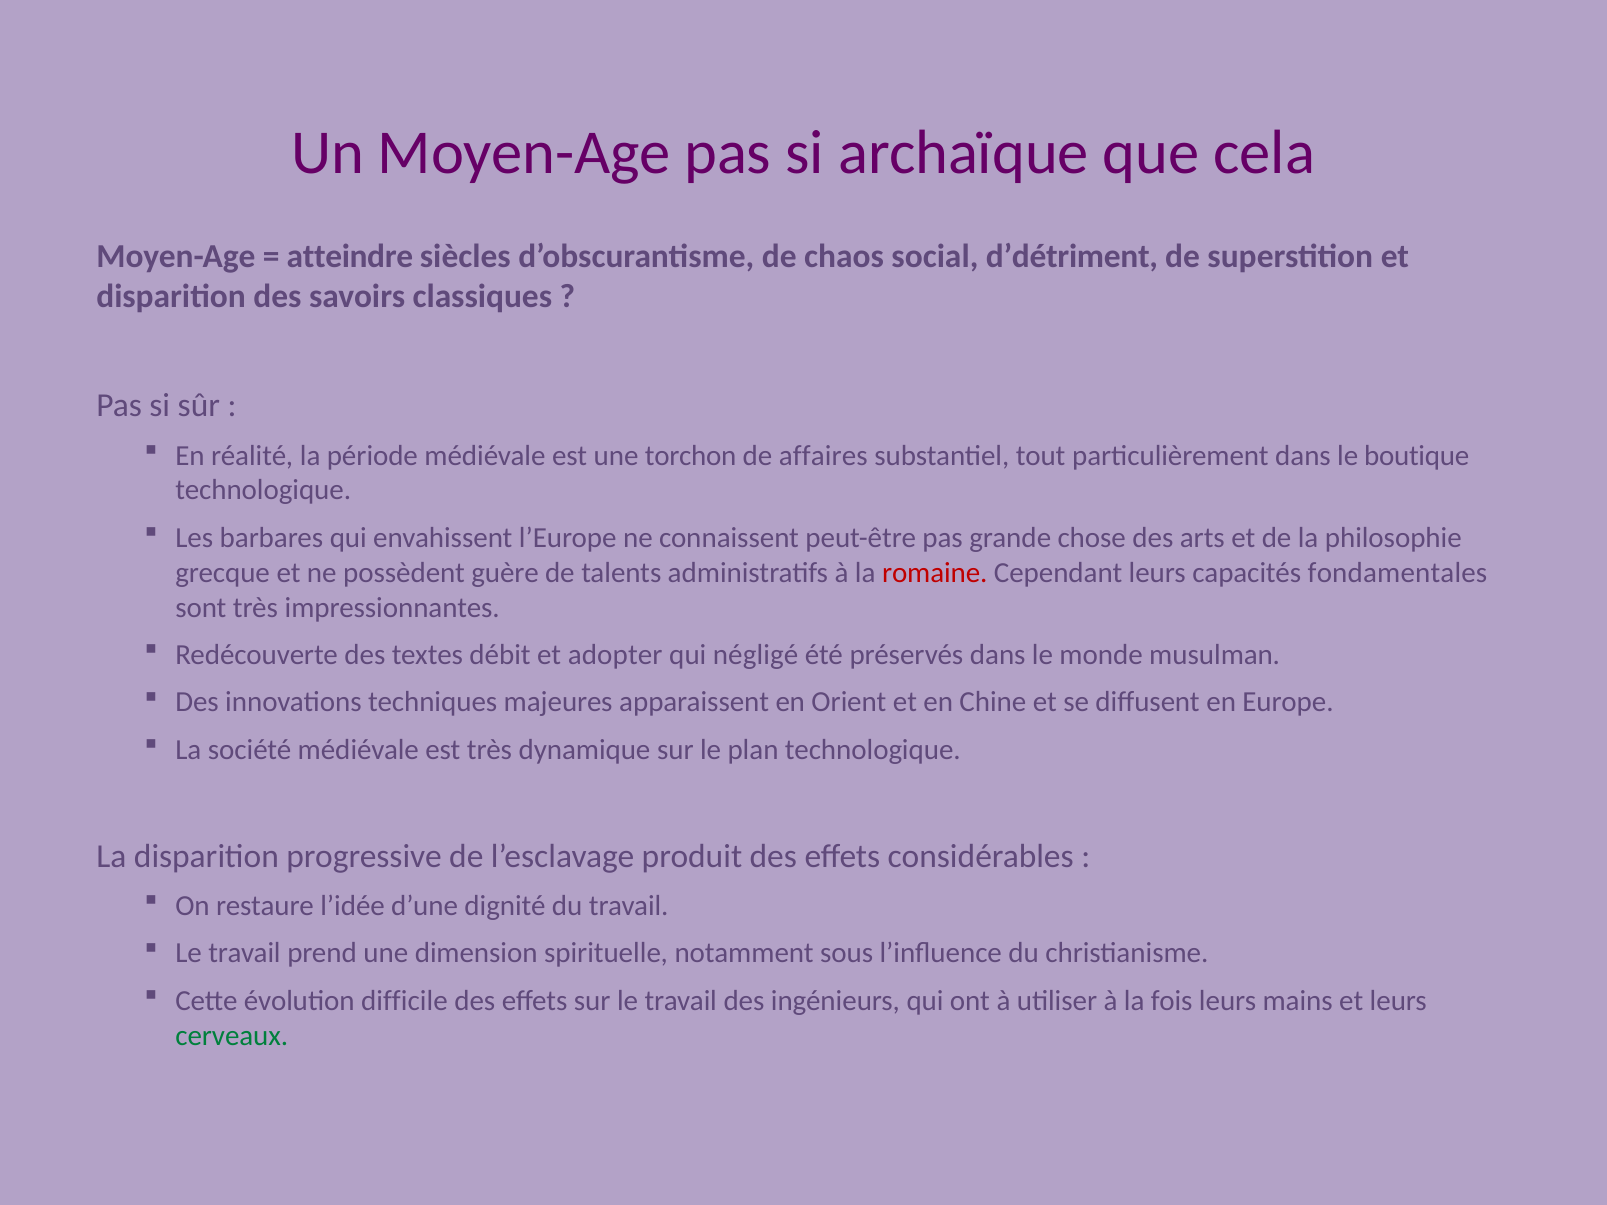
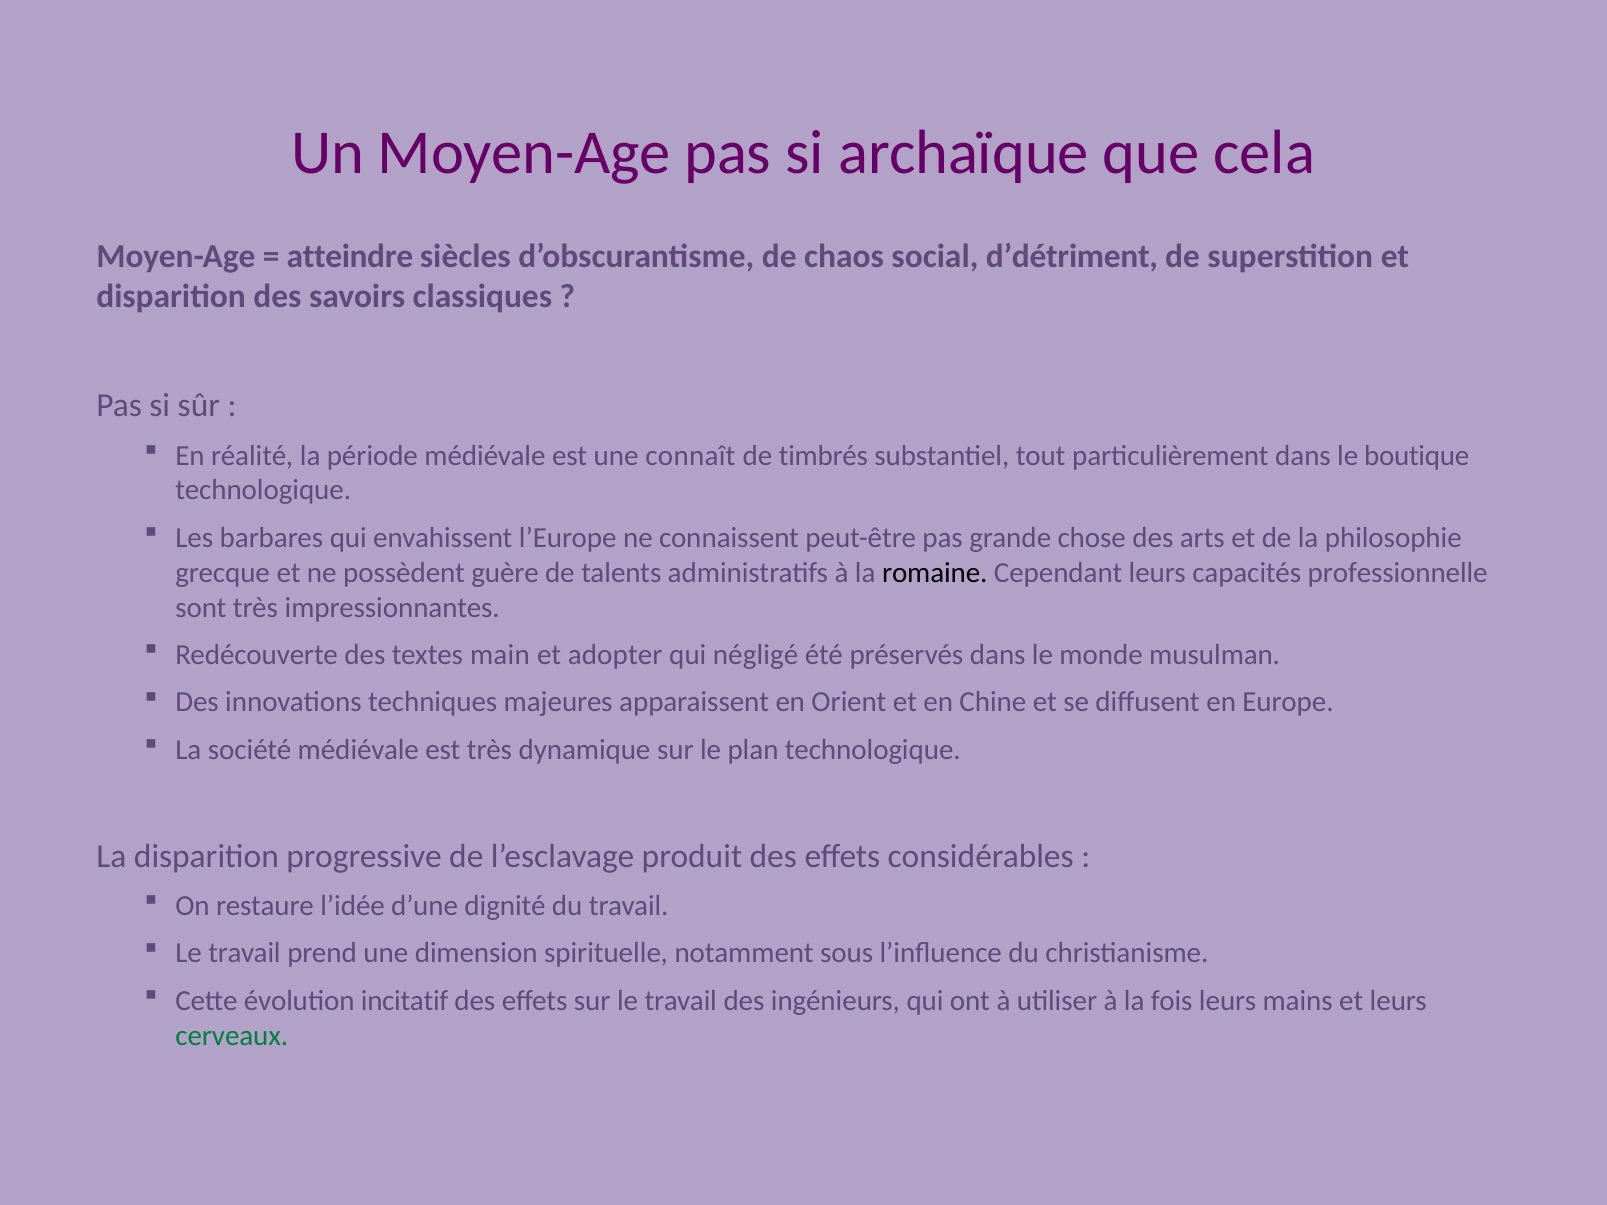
torchon: torchon -> connaît
affaires: affaires -> timbrés
romaine colour: red -> black
fondamentales: fondamentales -> professionnelle
débit: débit -> main
difficile: difficile -> incitatif
